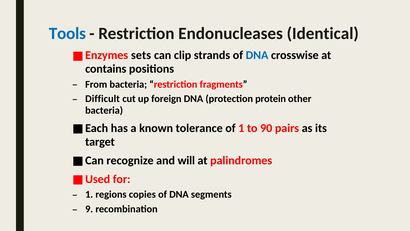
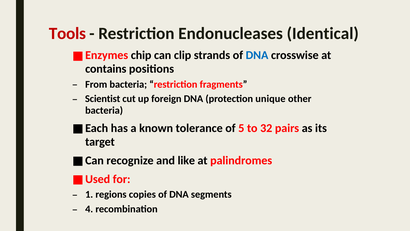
Tools colour: blue -> red
sets: sets -> chip
Difficult: Difficult -> Scientist
protein: protein -> unique
of 1: 1 -> 5
90: 90 -> 32
will: will -> like
9: 9 -> 4
